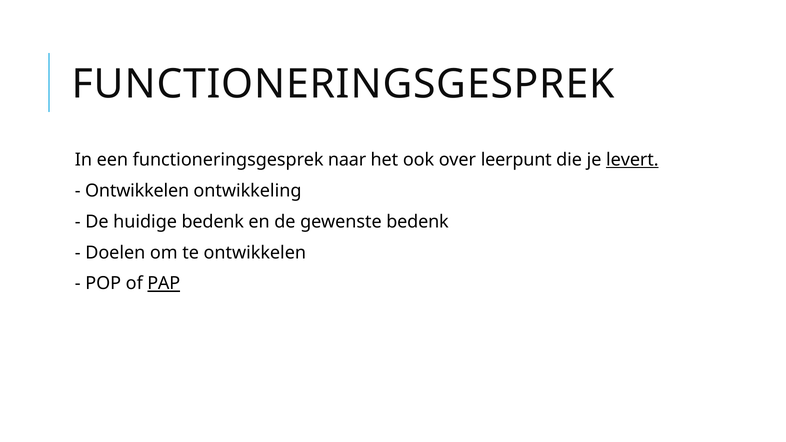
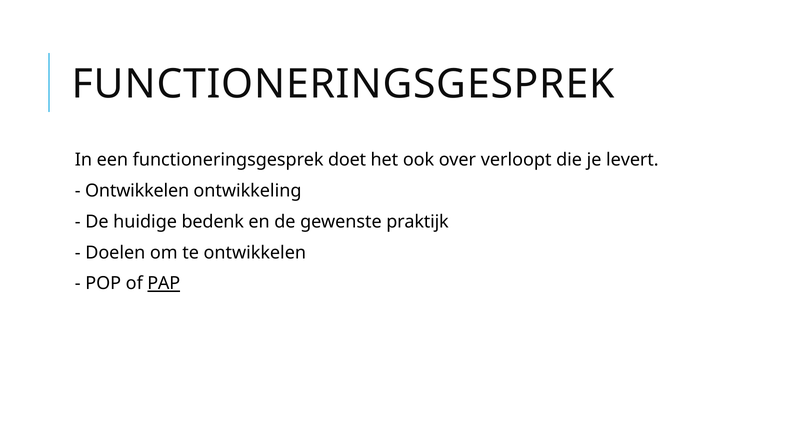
naar: naar -> doet
leerpunt: leerpunt -> verloopt
levert underline: present -> none
gewenste bedenk: bedenk -> praktijk
